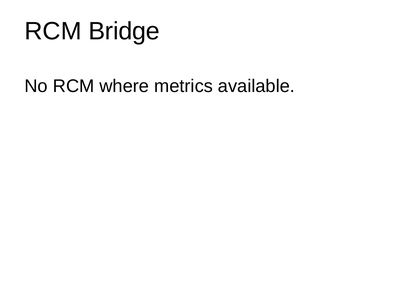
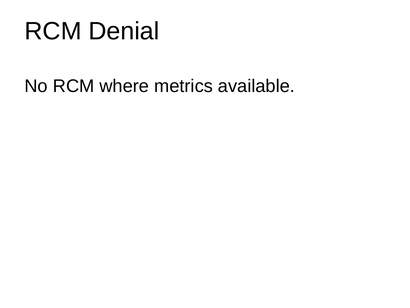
Bridge: Bridge -> Denial
